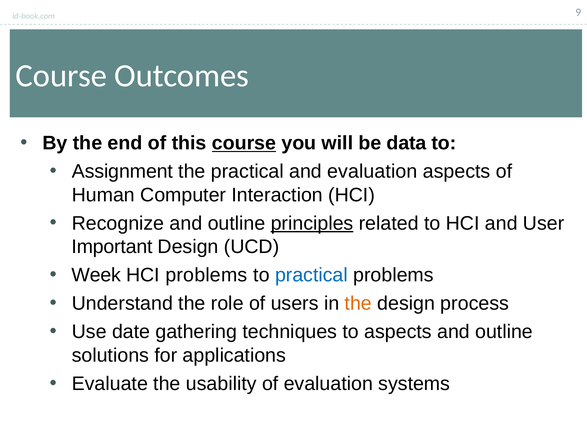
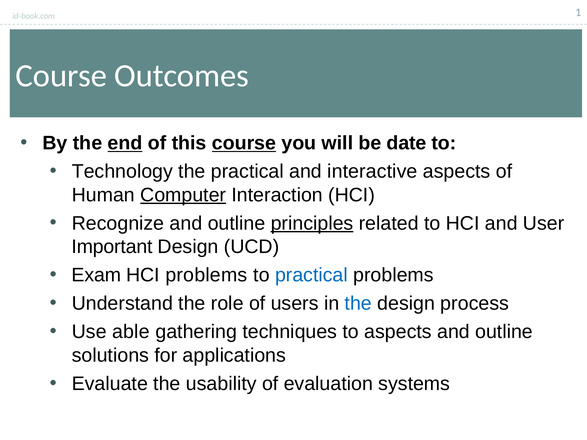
9: 9 -> 1
end underline: none -> present
data: data -> date
Assignment: Assignment -> Technology
and evaluation: evaluation -> interactive
Computer underline: none -> present
Week: Week -> Exam
the at (358, 304) colour: orange -> blue
date: date -> able
